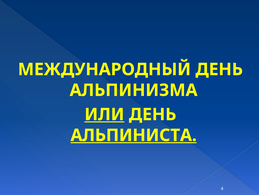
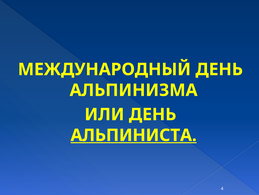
ИЛИ underline: present -> none
